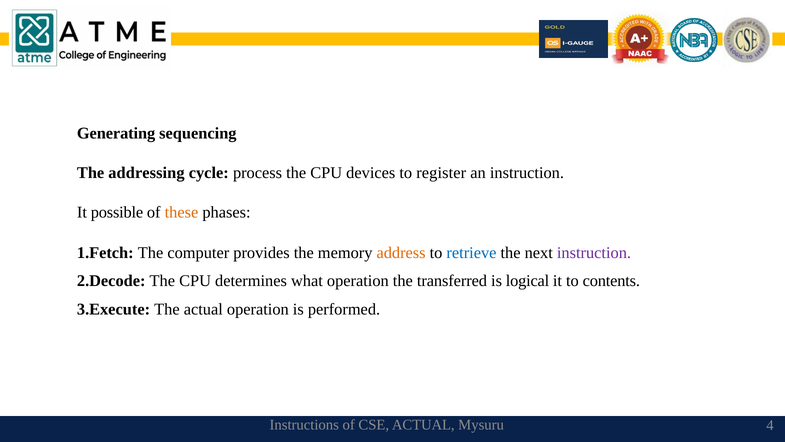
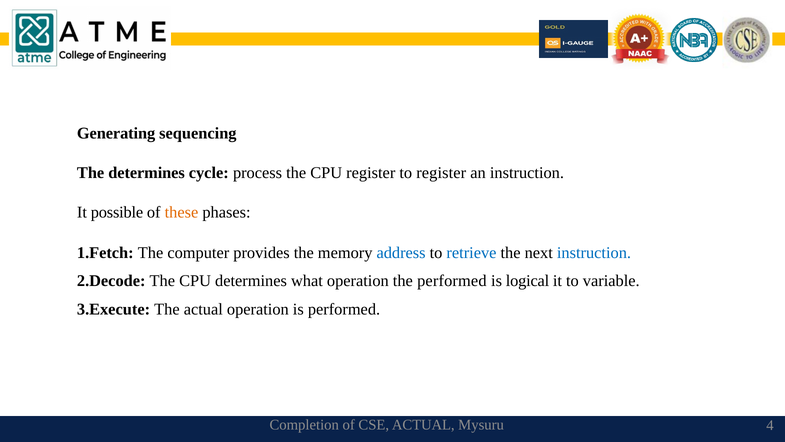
The addressing: addressing -> determines
CPU devices: devices -> register
address colour: orange -> blue
instruction at (594, 252) colour: purple -> blue
the transferred: transferred -> performed
contents: contents -> variable
Instructions: Instructions -> Completion
